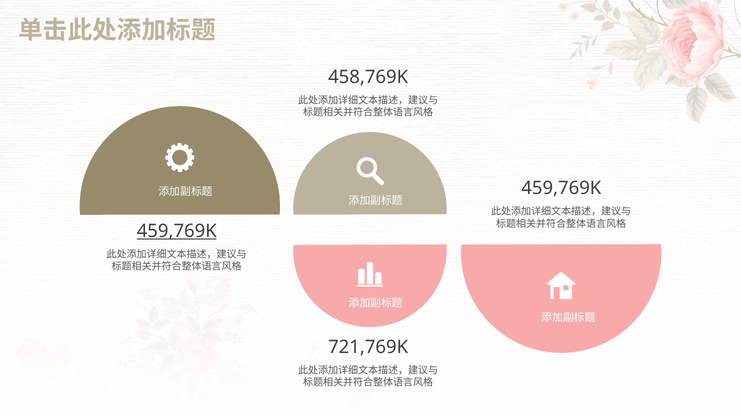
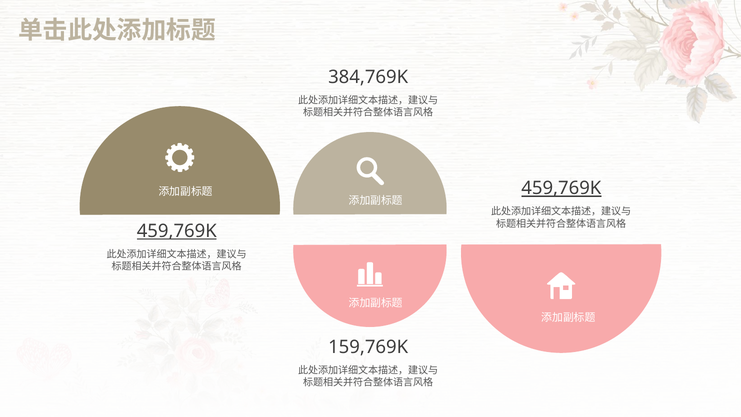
458,769K: 458,769K -> 384,769K
459,769K at (561, 188) underline: none -> present
721,769K: 721,769K -> 159,769K
